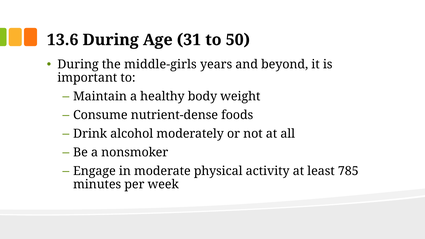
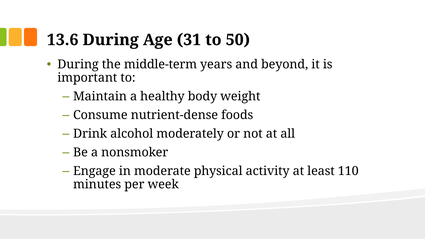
middle-girls: middle-girls -> middle-term
785: 785 -> 110
